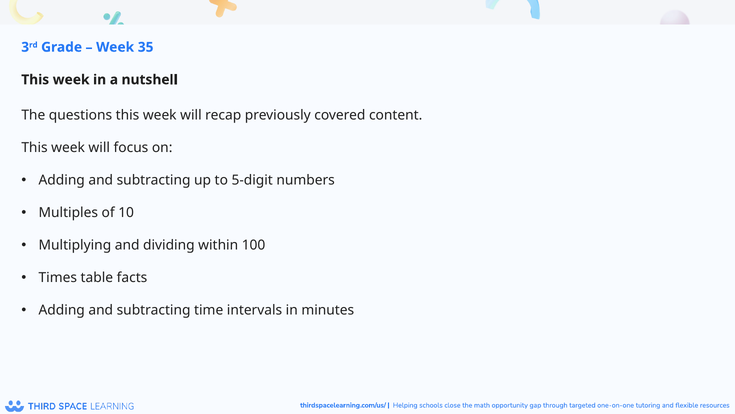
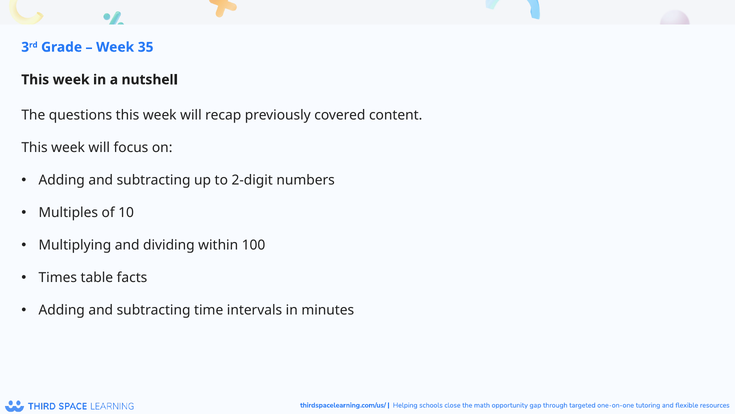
5-digit: 5-digit -> 2-digit
